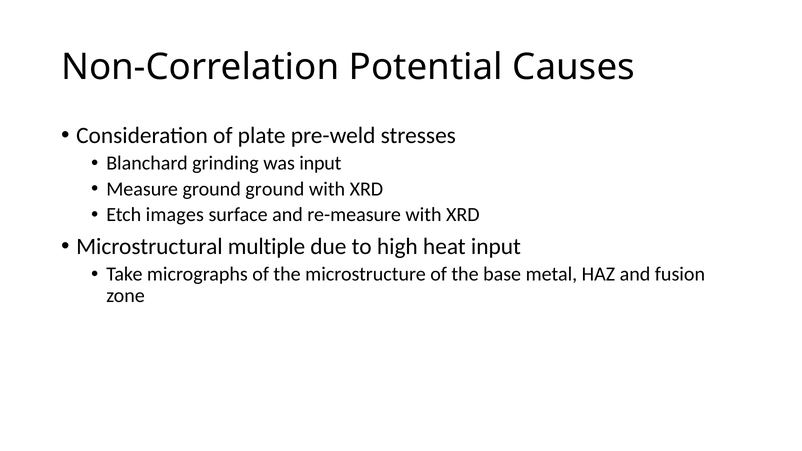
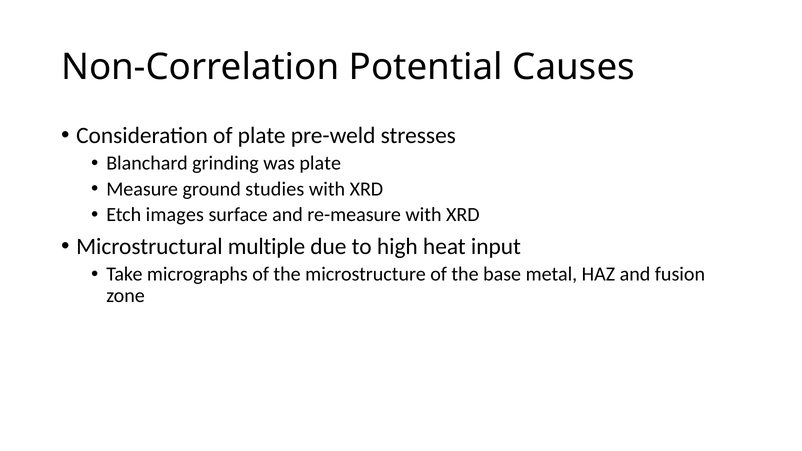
was input: input -> plate
ground ground: ground -> studies
